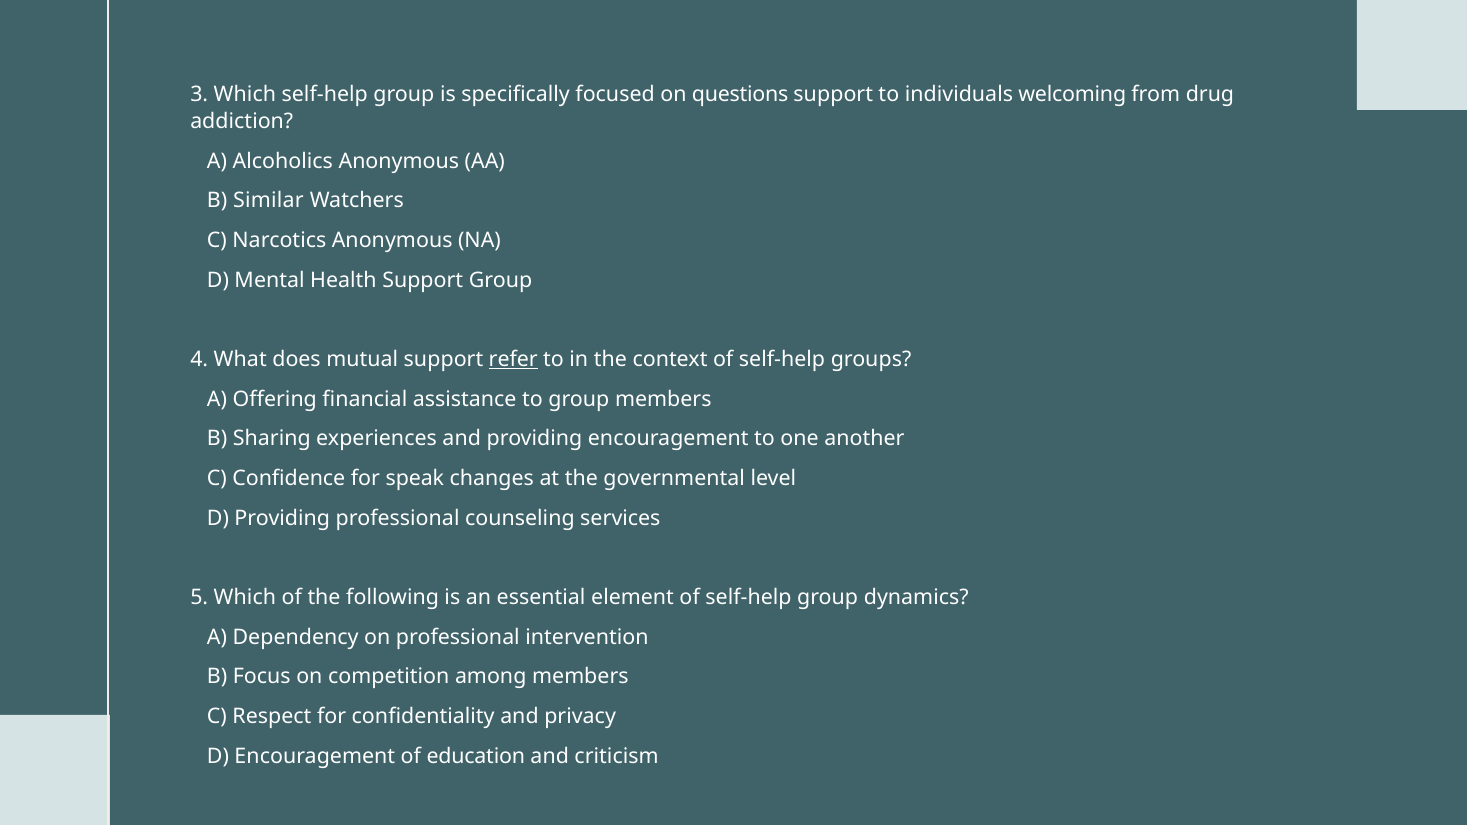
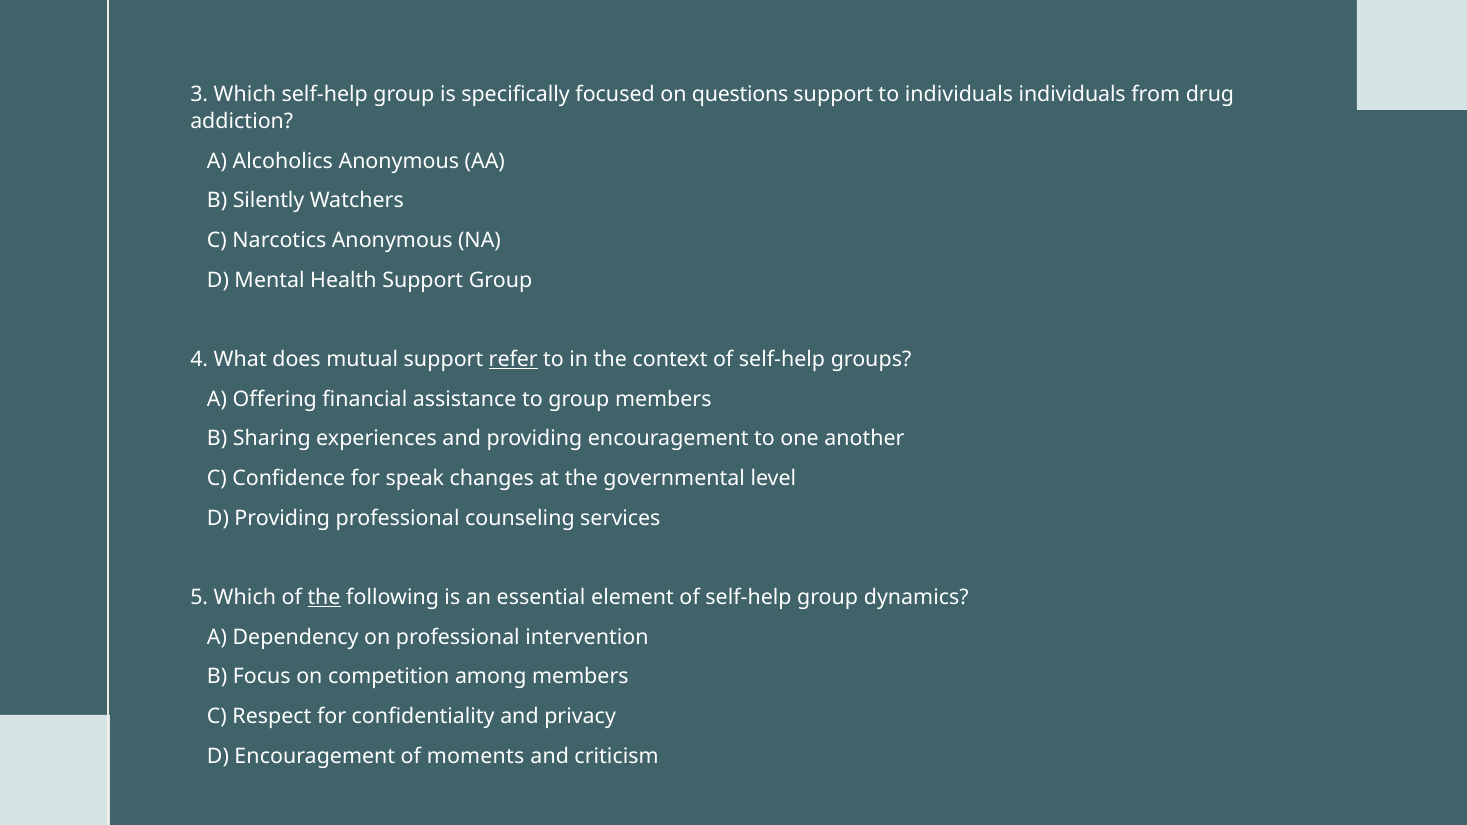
individuals welcoming: welcoming -> individuals
Similar: Similar -> Silently
the at (324, 598) underline: none -> present
education: education -> moments
